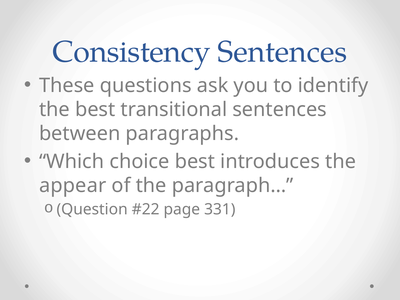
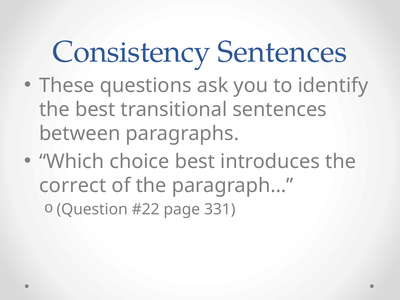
appear: appear -> correct
